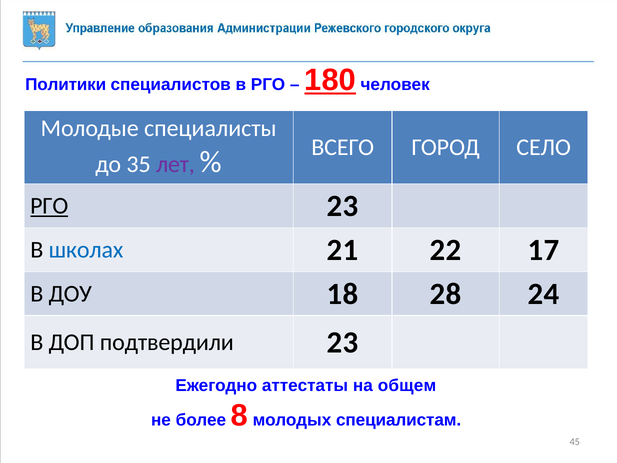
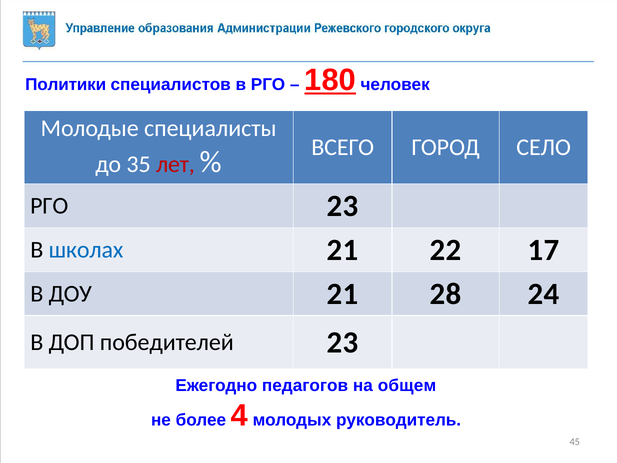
лет colour: purple -> red
РГО at (49, 206) underline: present -> none
ДОУ 18: 18 -> 21
подтвердили: подтвердили -> победителей
аттестаты: аттестаты -> педагогов
8: 8 -> 4
специалистам: специалистам -> руководитель
